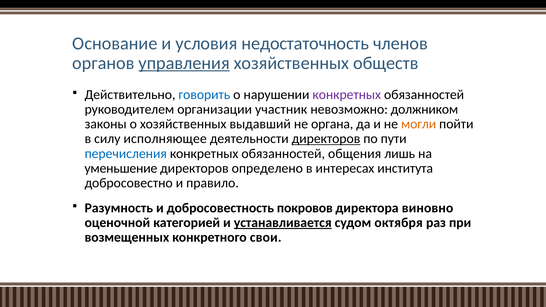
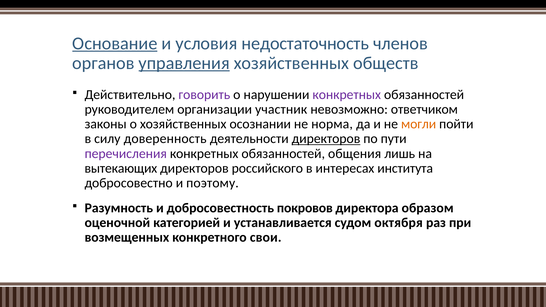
Основание underline: none -> present
говорить colour: blue -> purple
должником: должником -> ответчиком
выдавший: выдавший -> осознании
органа: органа -> норма
исполняющее: исполняющее -> доверенность
перечисления colour: blue -> purple
уменьшение: уменьшение -> вытекающих
определено: определено -> российского
правило: правило -> поэтому
виновно: виновно -> образом
устанавливается underline: present -> none
